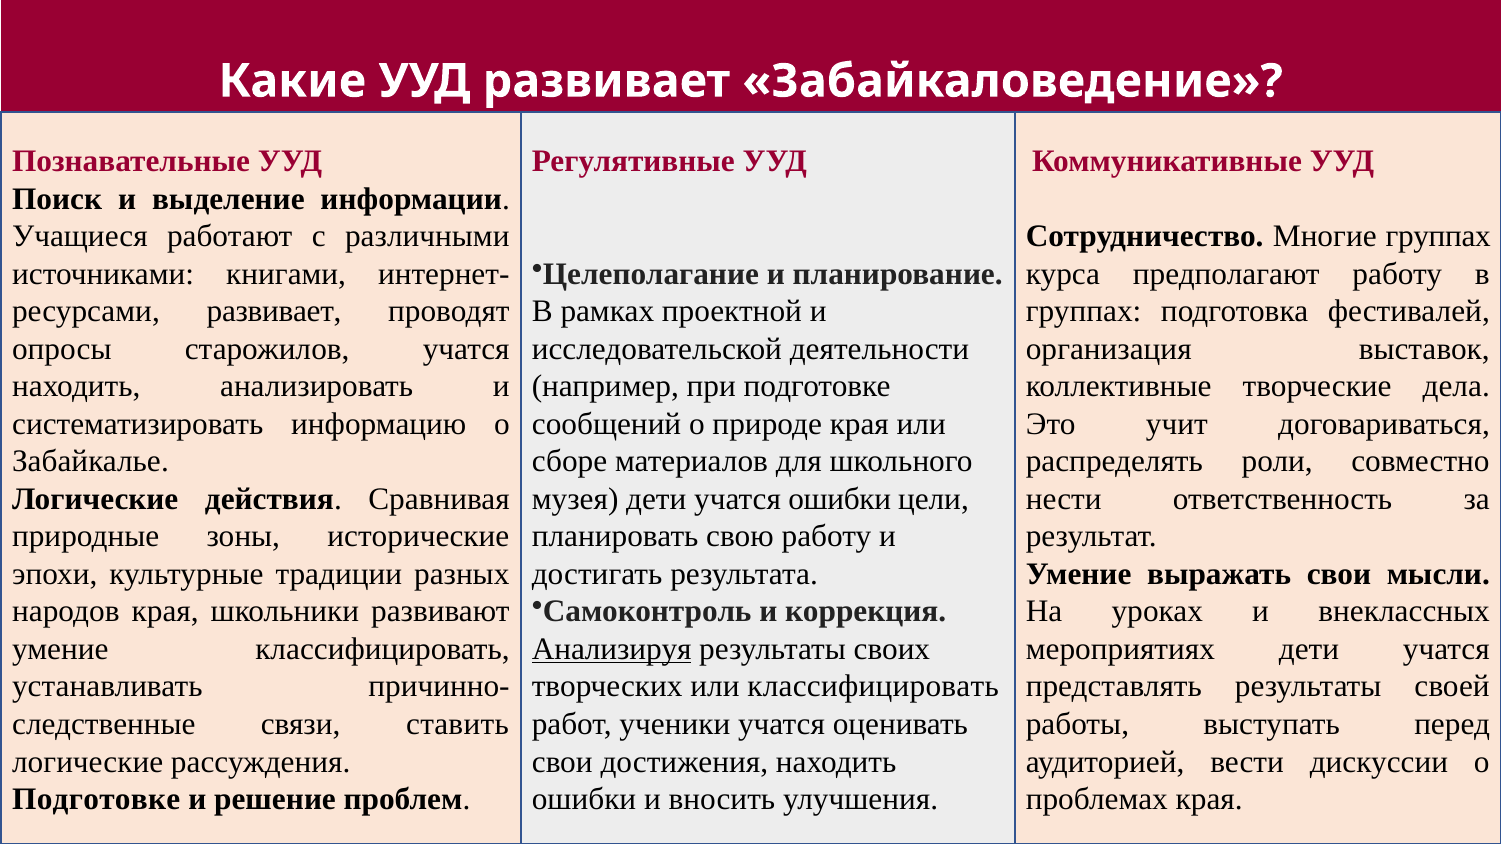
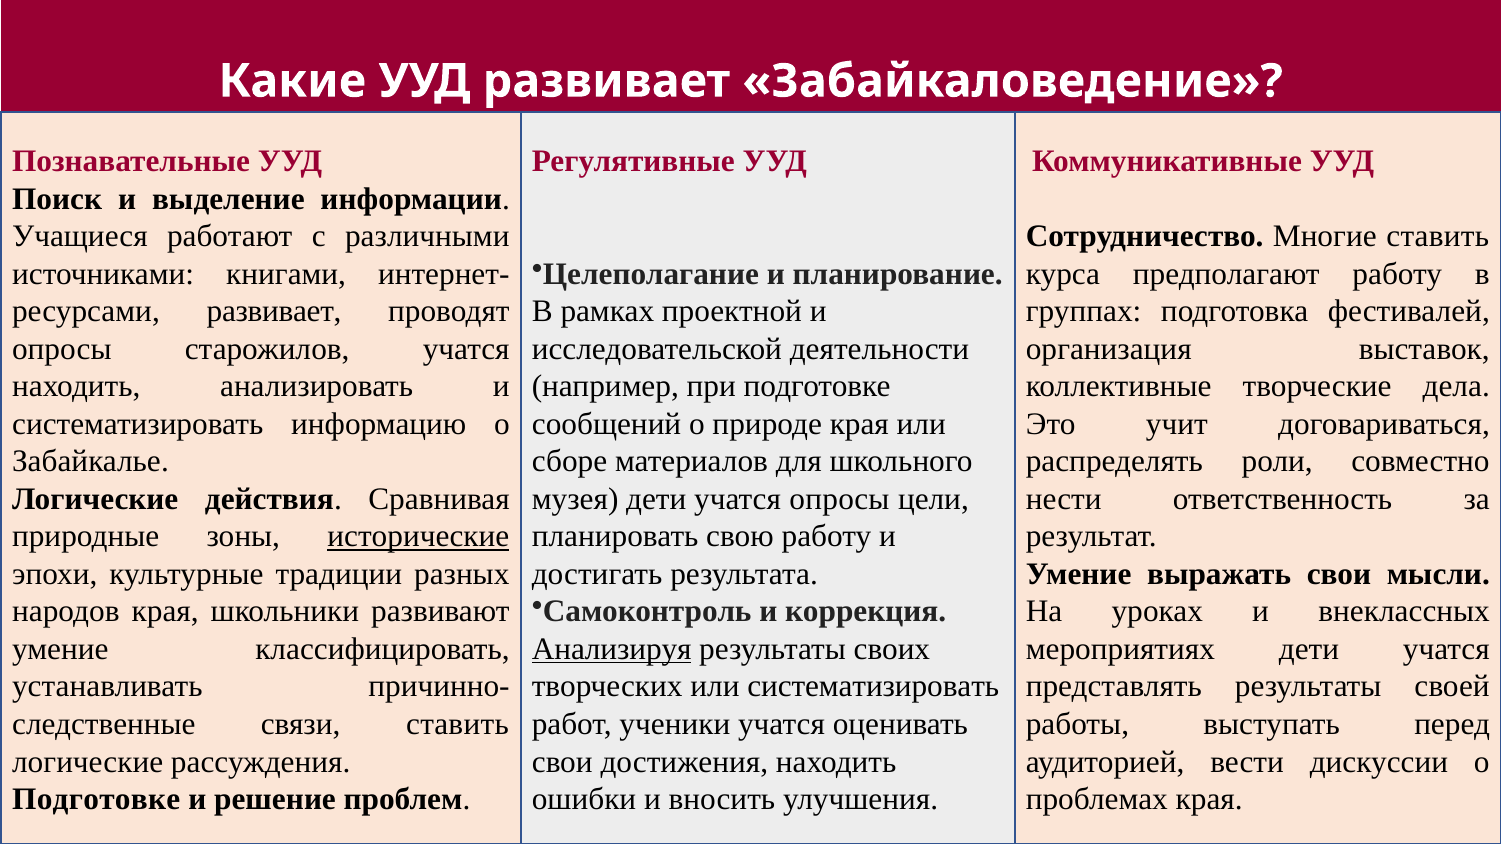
Многие группах: группах -> ставить
учатся ошибки: ошибки -> опросы
исторические underline: none -> present
или классифицировать: классифицировать -> систематизировать
